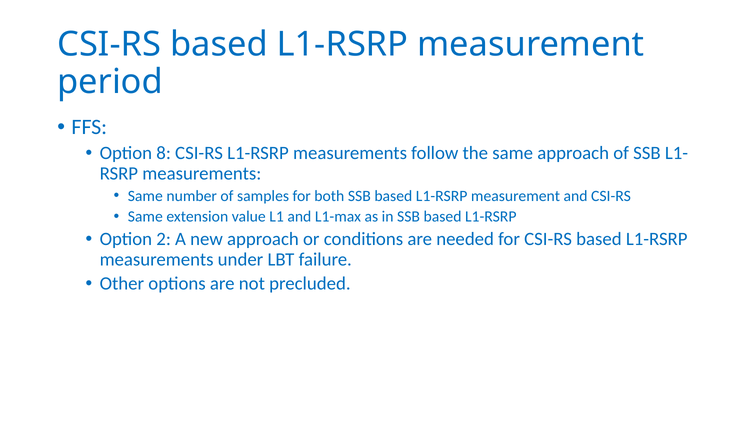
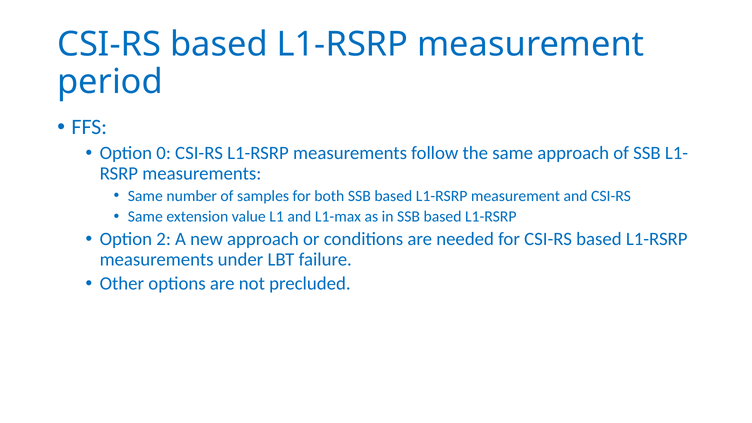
8: 8 -> 0
